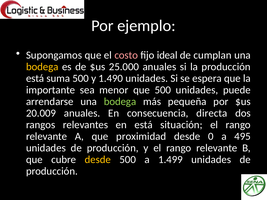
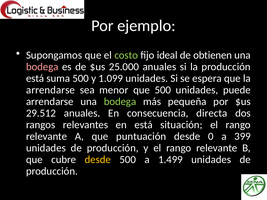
costo colour: pink -> light green
cumplan: cumplan -> obtienen
bodega at (42, 67) colour: yellow -> pink
1.490: 1.490 -> 1.099
importante at (51, 90): importante -> arrendarse
20.009: 20.009 -> 29.512
proximidad: proximidad -> puntuación
495: 495 -> 399
